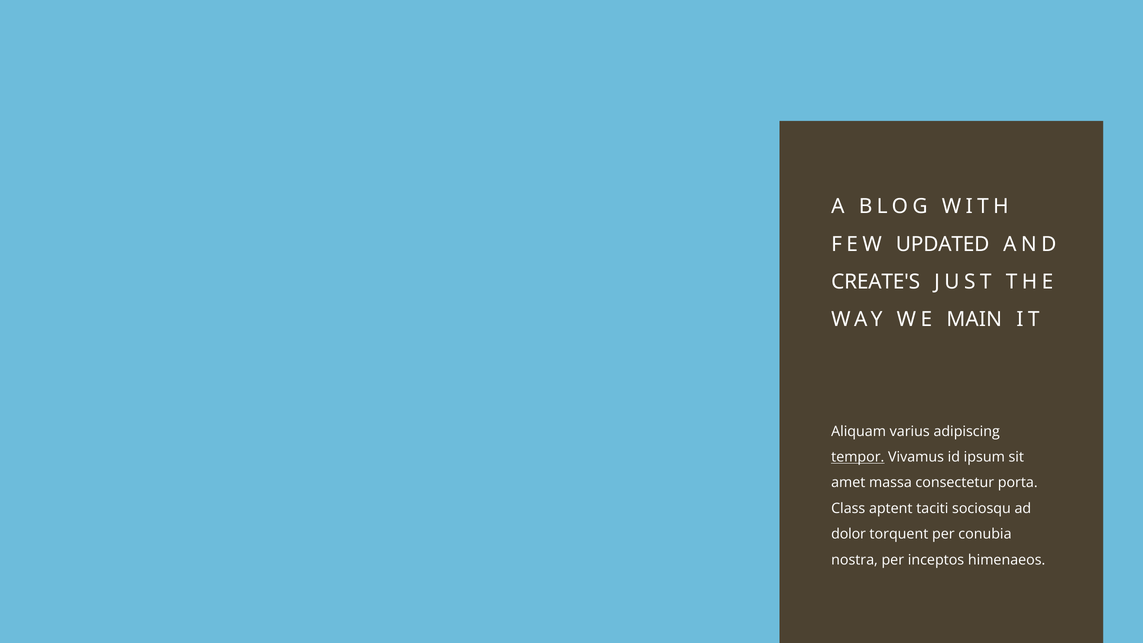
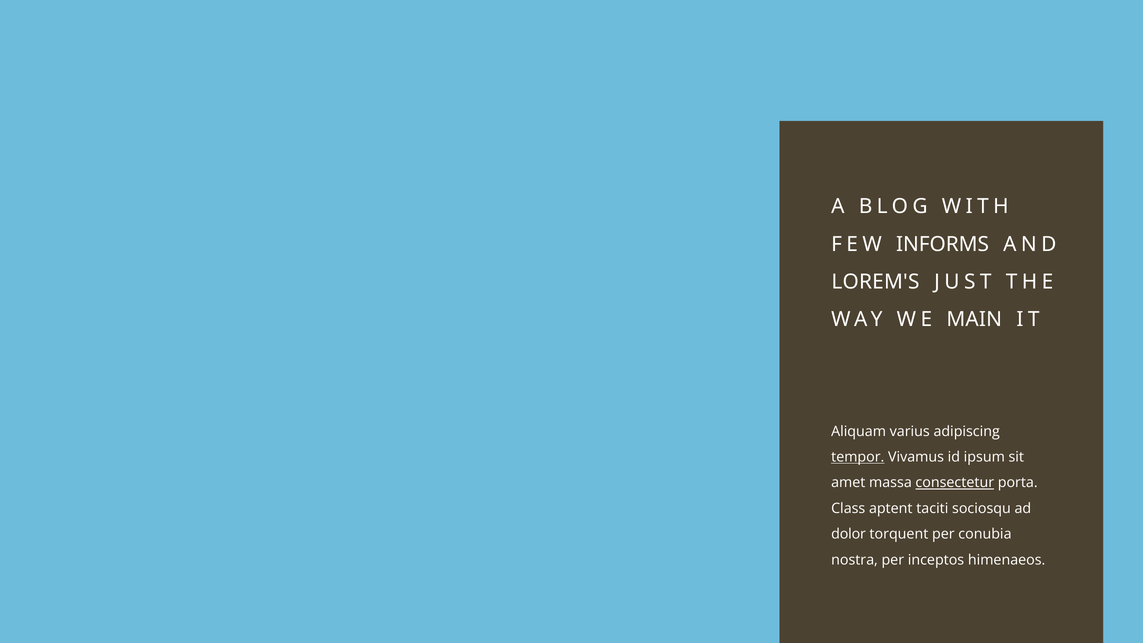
UPDATED: UPDATED -> INFORMS
CREATE'S: CREATE'S -> LOREM'S
consectetur underline: none -> present
